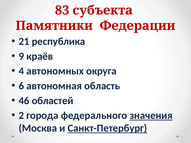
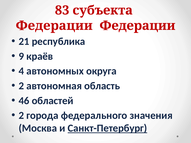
Памятники at (54, 26): Памятники -> Федерации
6 at (21, 86): 6 -> 2
значения underline: present -> none
